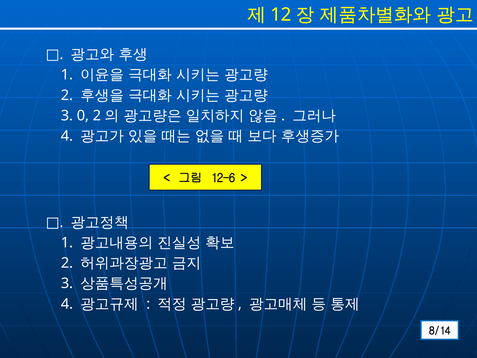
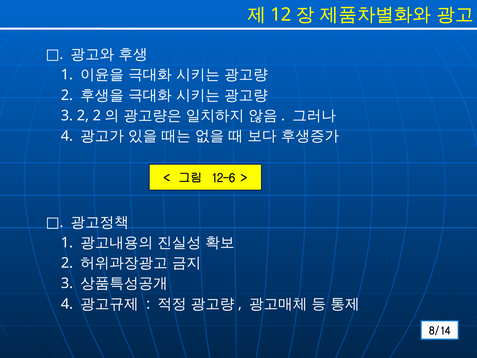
3 0: 0 -> 2
